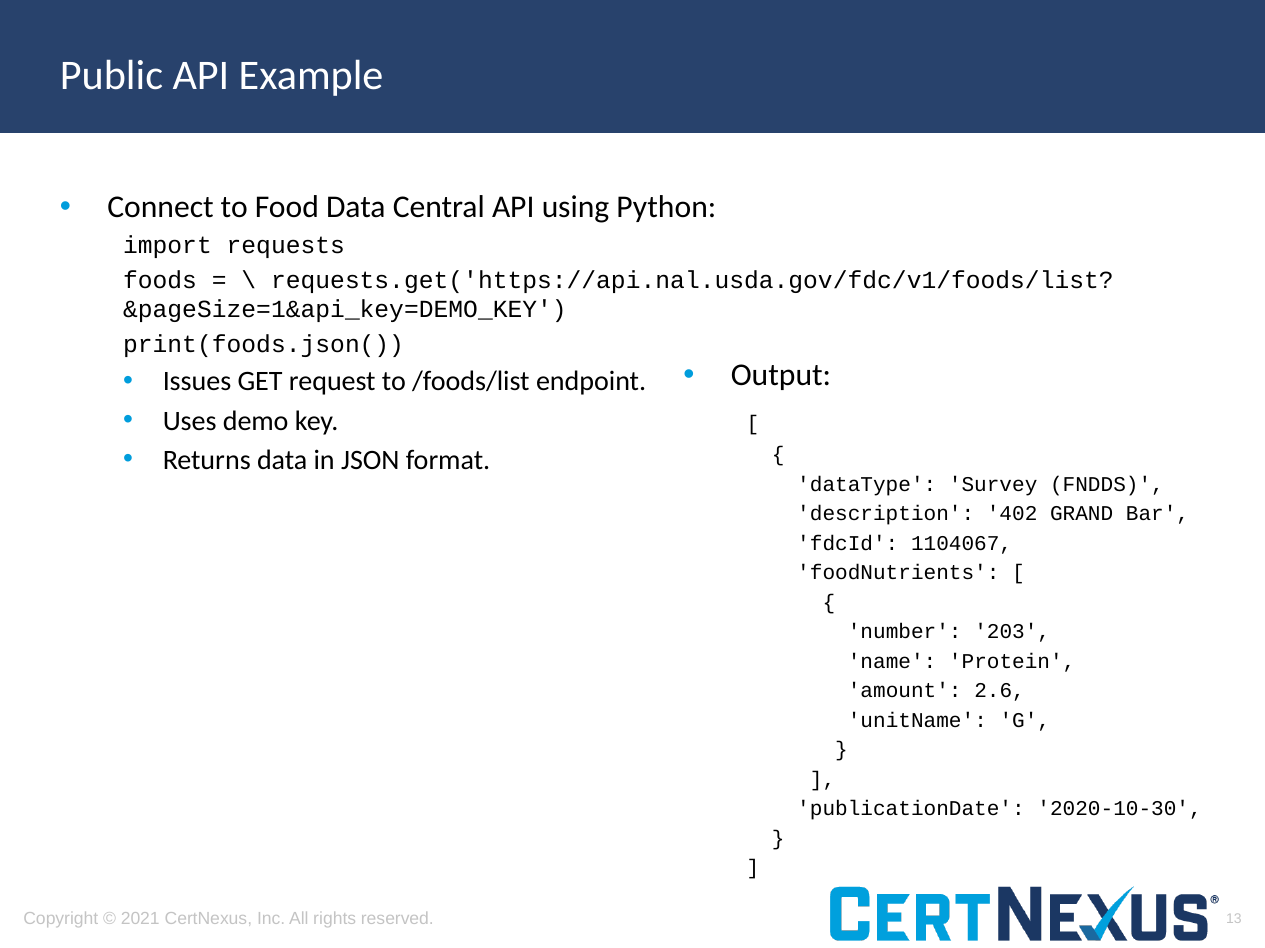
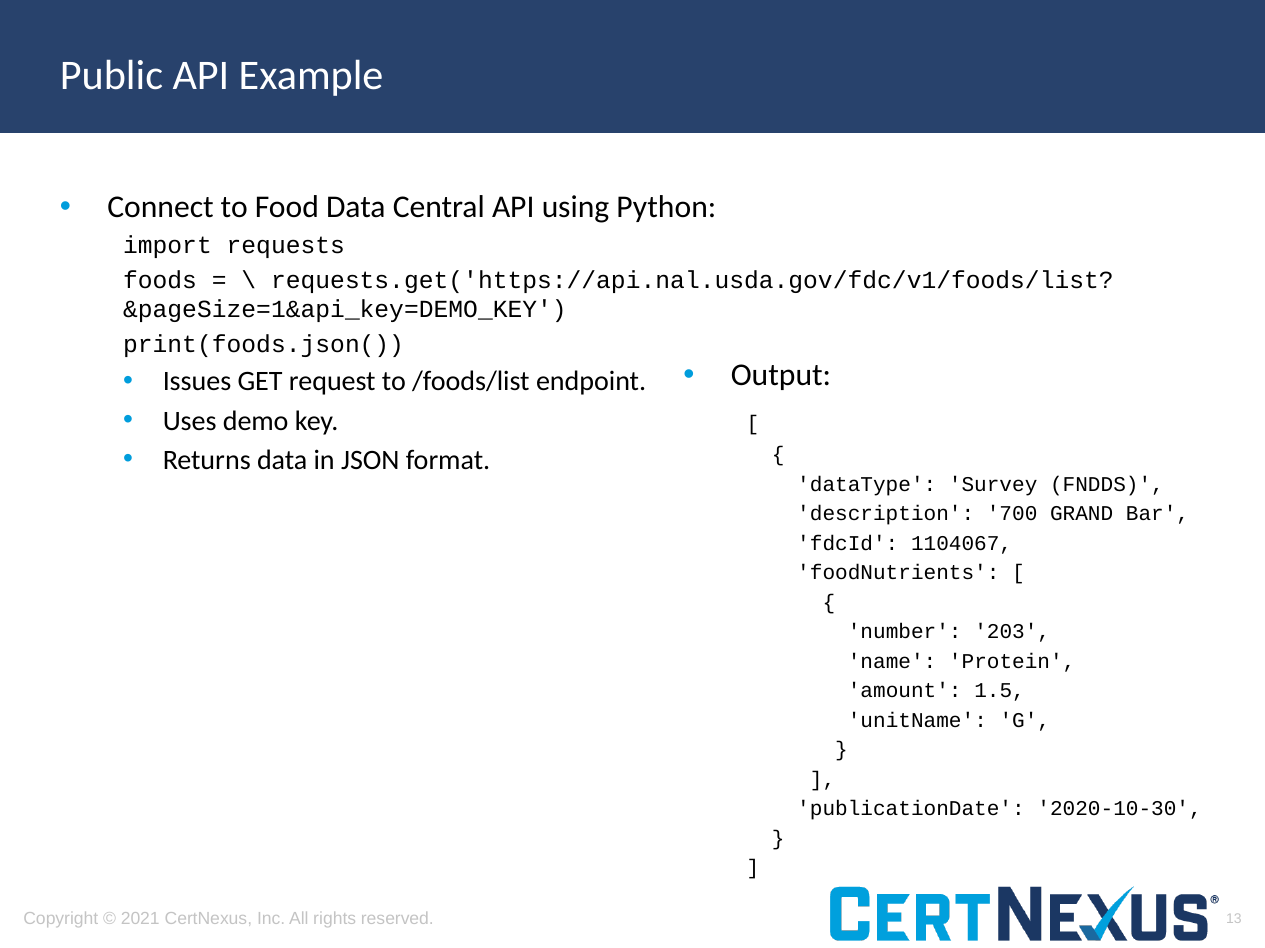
402: 402 -> 700
2.6: 2.6 -> 1.5
